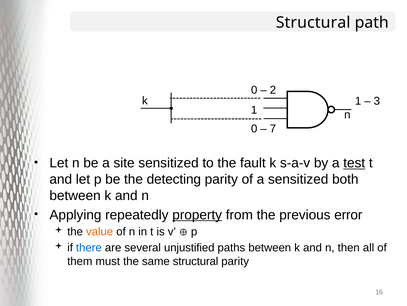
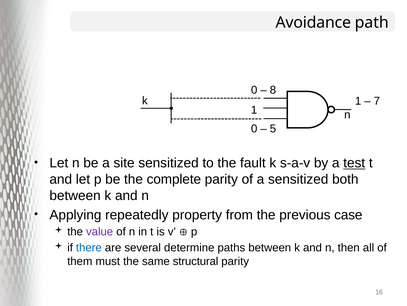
Structural at (313, 22): Structural -> Avoidance
2: 2 -> 8
3: 3 -> 7
7: 7 -> 5
detecting: detecting -> complete
property underline: present -> none
error: error -> case
value colour: orange -> purple
unjustified: unjustified -> determine
